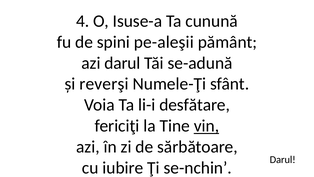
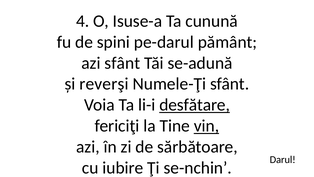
pe-aleşii: pe-aleşii -> pe-darul
azi darul: darul -> sfânt
desfătare underline: none -> present
